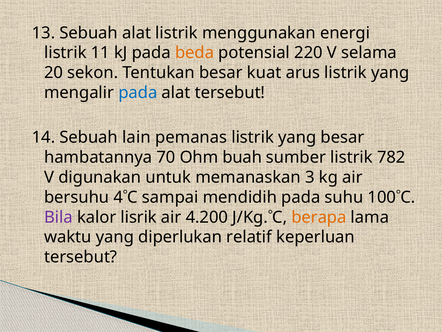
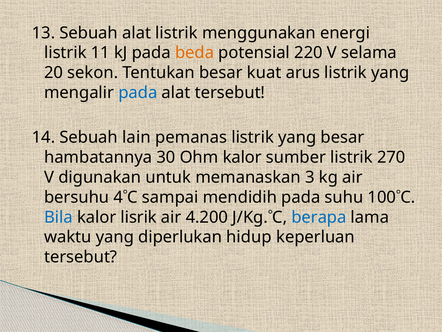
70: 70 -> 30
Ohm buah: buah -> kalor
782: 782 -> 270
Bila colour: purple -> blue
berapa colour: orange -> blue
relatif: relatif -> hidup
